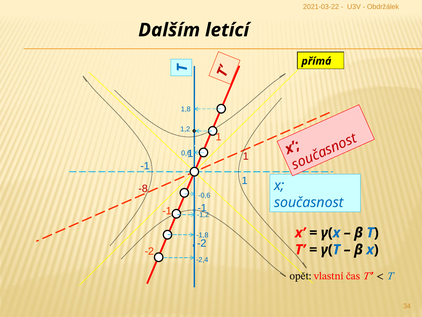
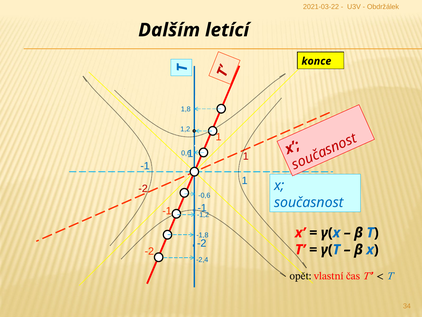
přímá: přímá -> konce
-8 at (143, 188): -8 -> -2
